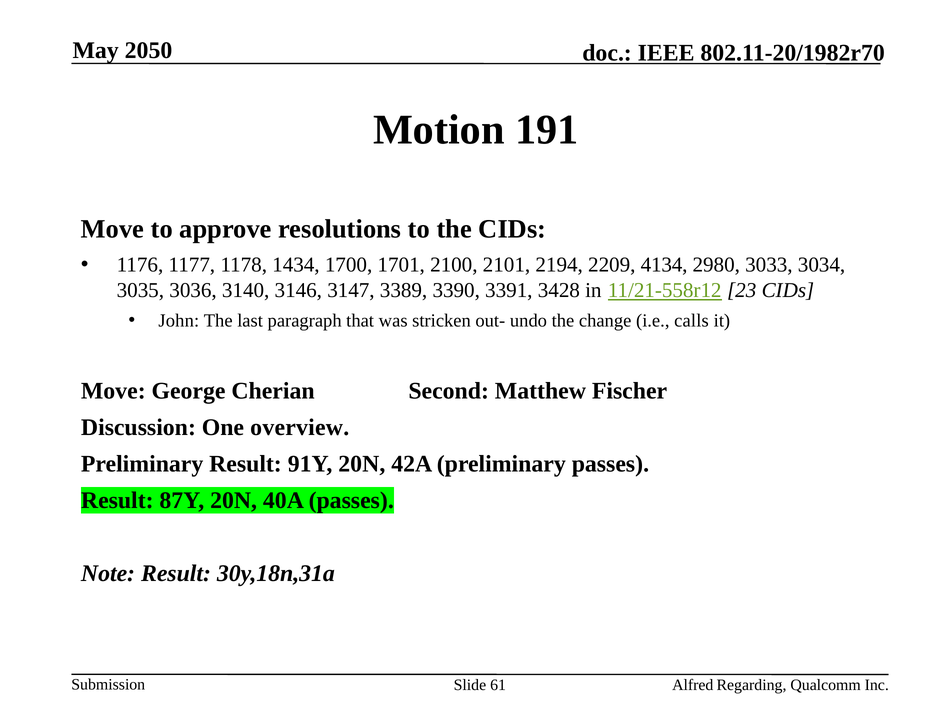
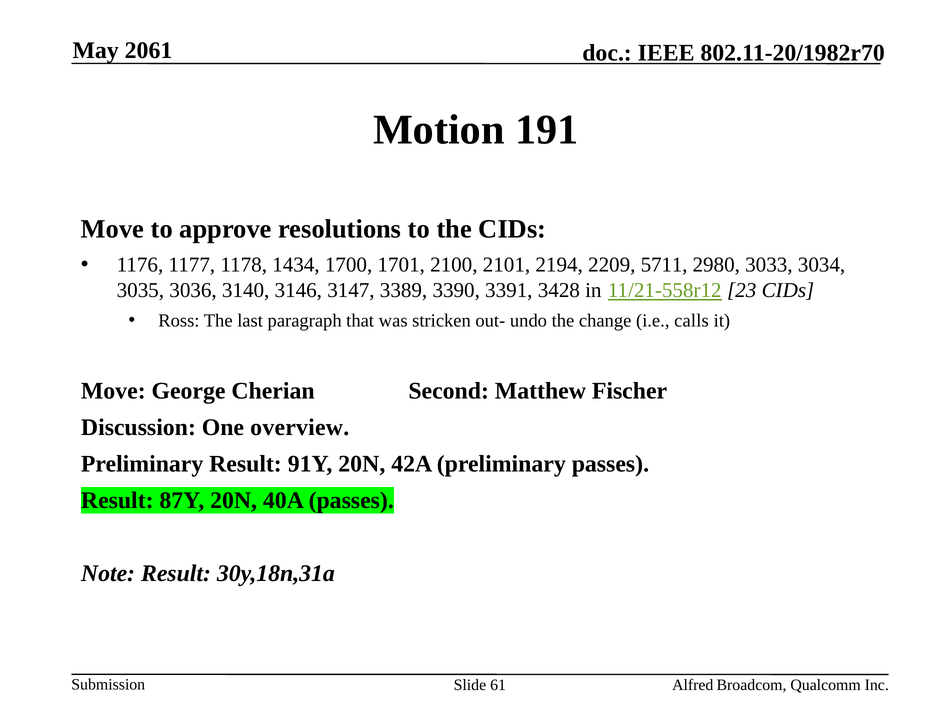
2050: 2050 -> 2061
4134: 4134 -> 5711
John: John -> Ross
Regarding: Regarding -> Broadcom
